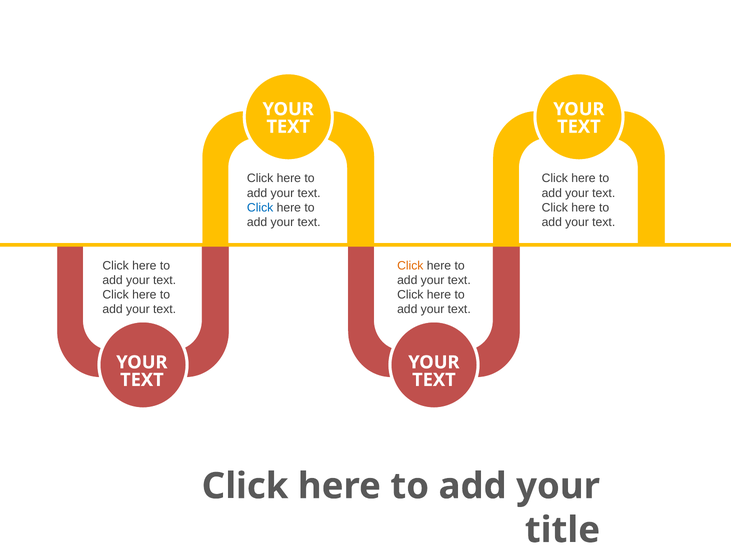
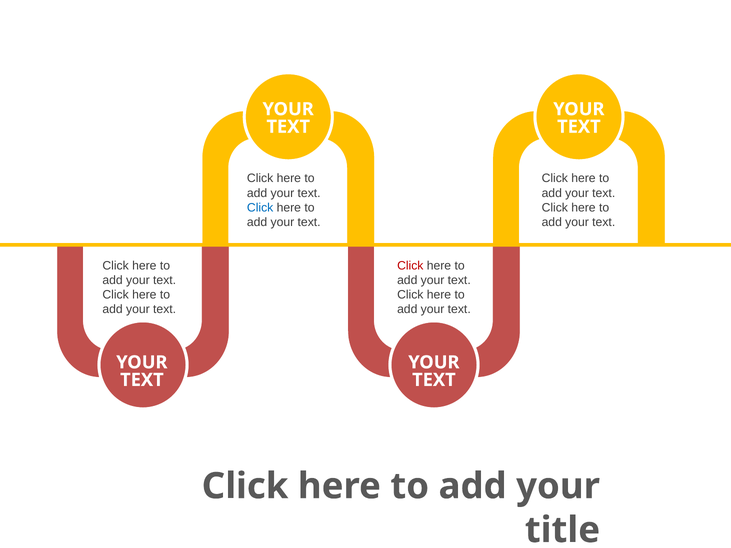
Click at (410, 266) colour: orange -> red
